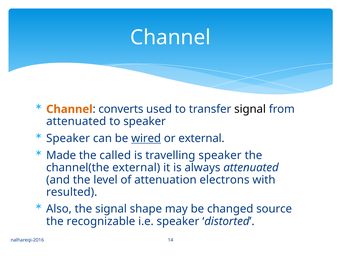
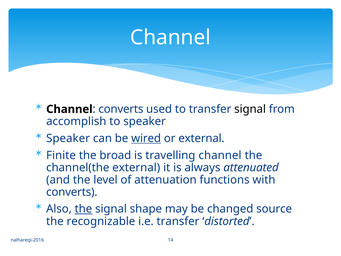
Channel at (69, 109) colour: orange -> black
attenuated at (76, 121): attenuated -> accomplish
Made: Made -> Finite
called: called -> broad
travelling speaker: speaker -> channel
electrons: electrons -> functions
resulted at (72, 192): resulted -> converts
the at (83, 209) underline: none -> present
i.e speaker: speaker -> transfer
